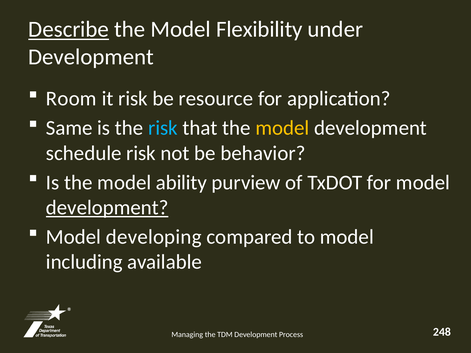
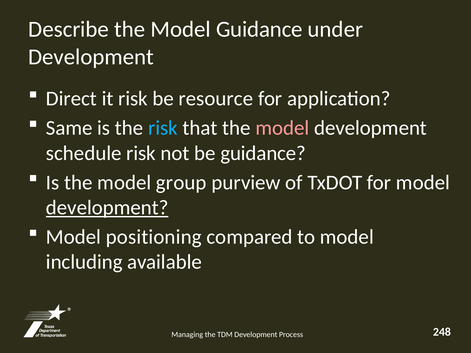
Describe underline: present -> none
Model Flexibility: Flexibility -> Guidance
Room: Room -> Direct
model at (282, 128) colour: yellow -> pink
be behavior: behavior -> guidance
ability: ability -> group
developing: developing -> positioning
